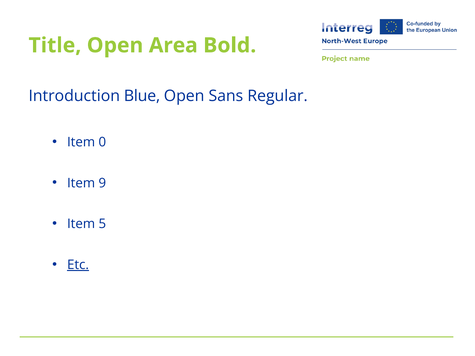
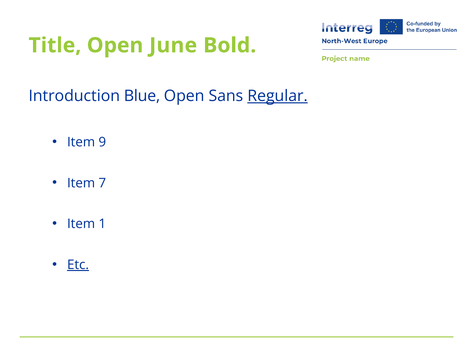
Area: Area -> June
Regular underline: none -> present
0: 0 -> 9
9: 9 -> 7
5: 5 -> 1
